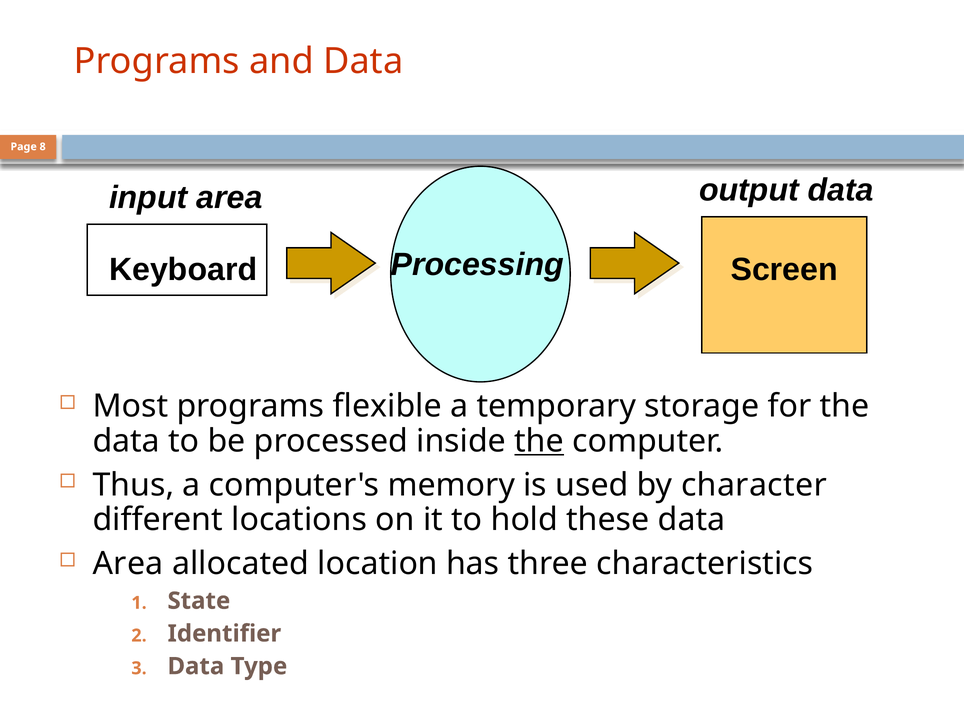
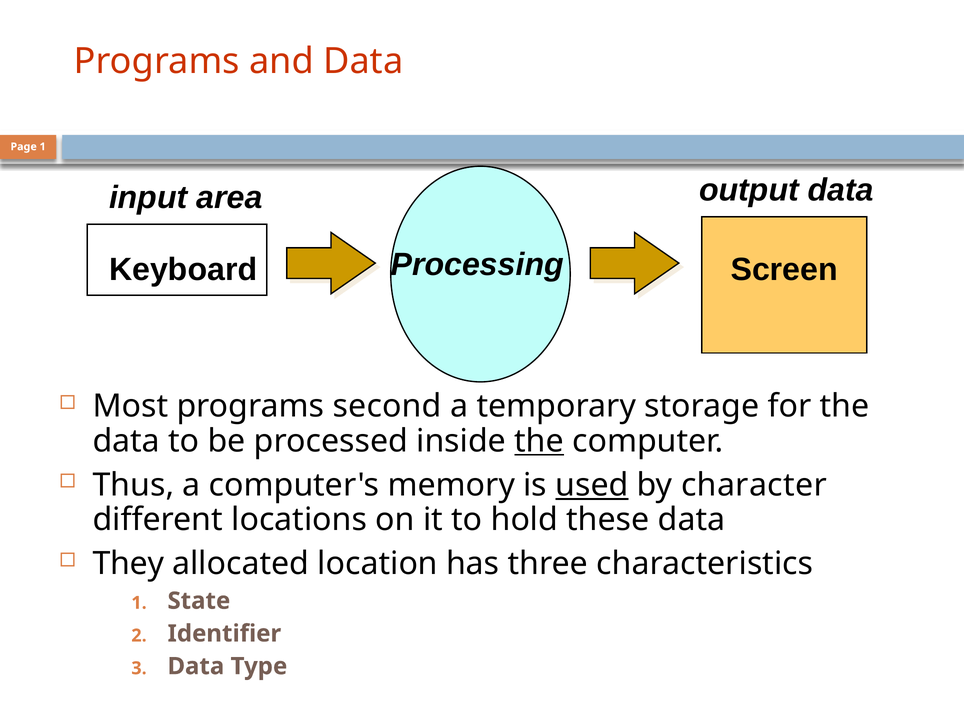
Page 8: 8 -> 1
flexible: flexible -> second
used underline: none -> present
Area at (128, 564): Area -> They
